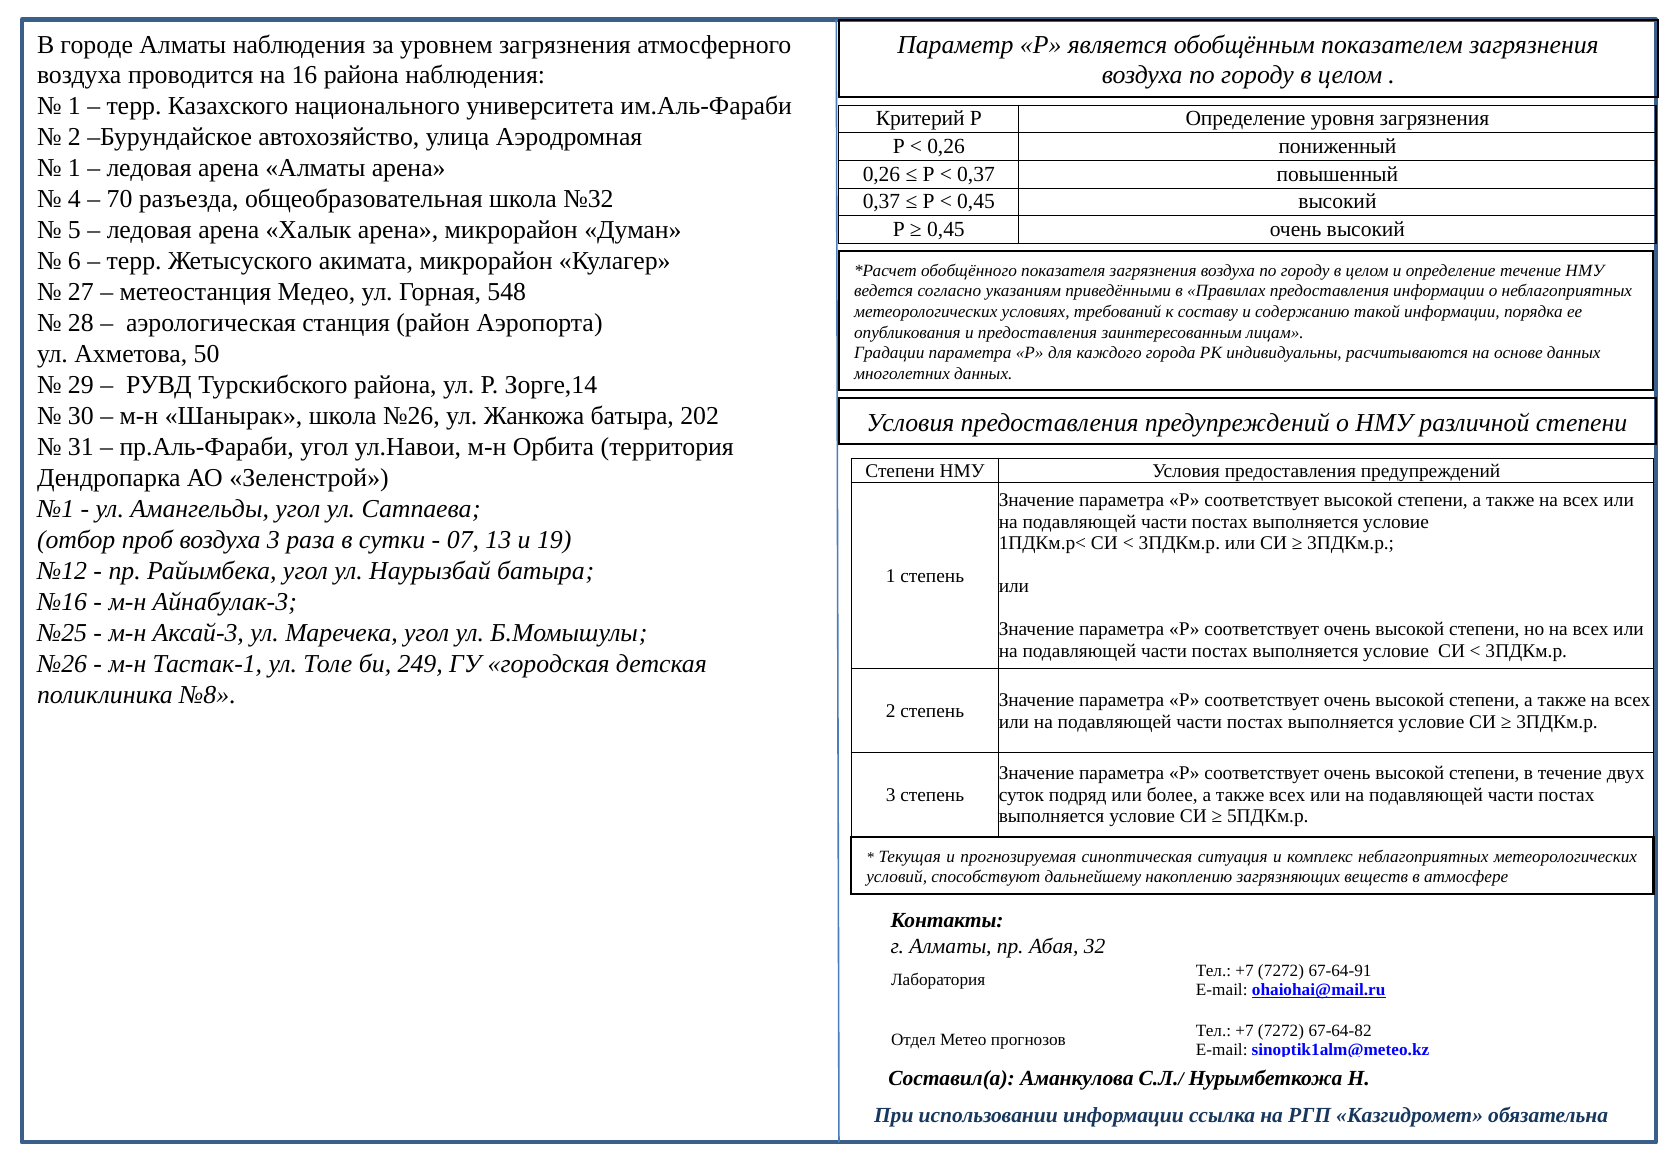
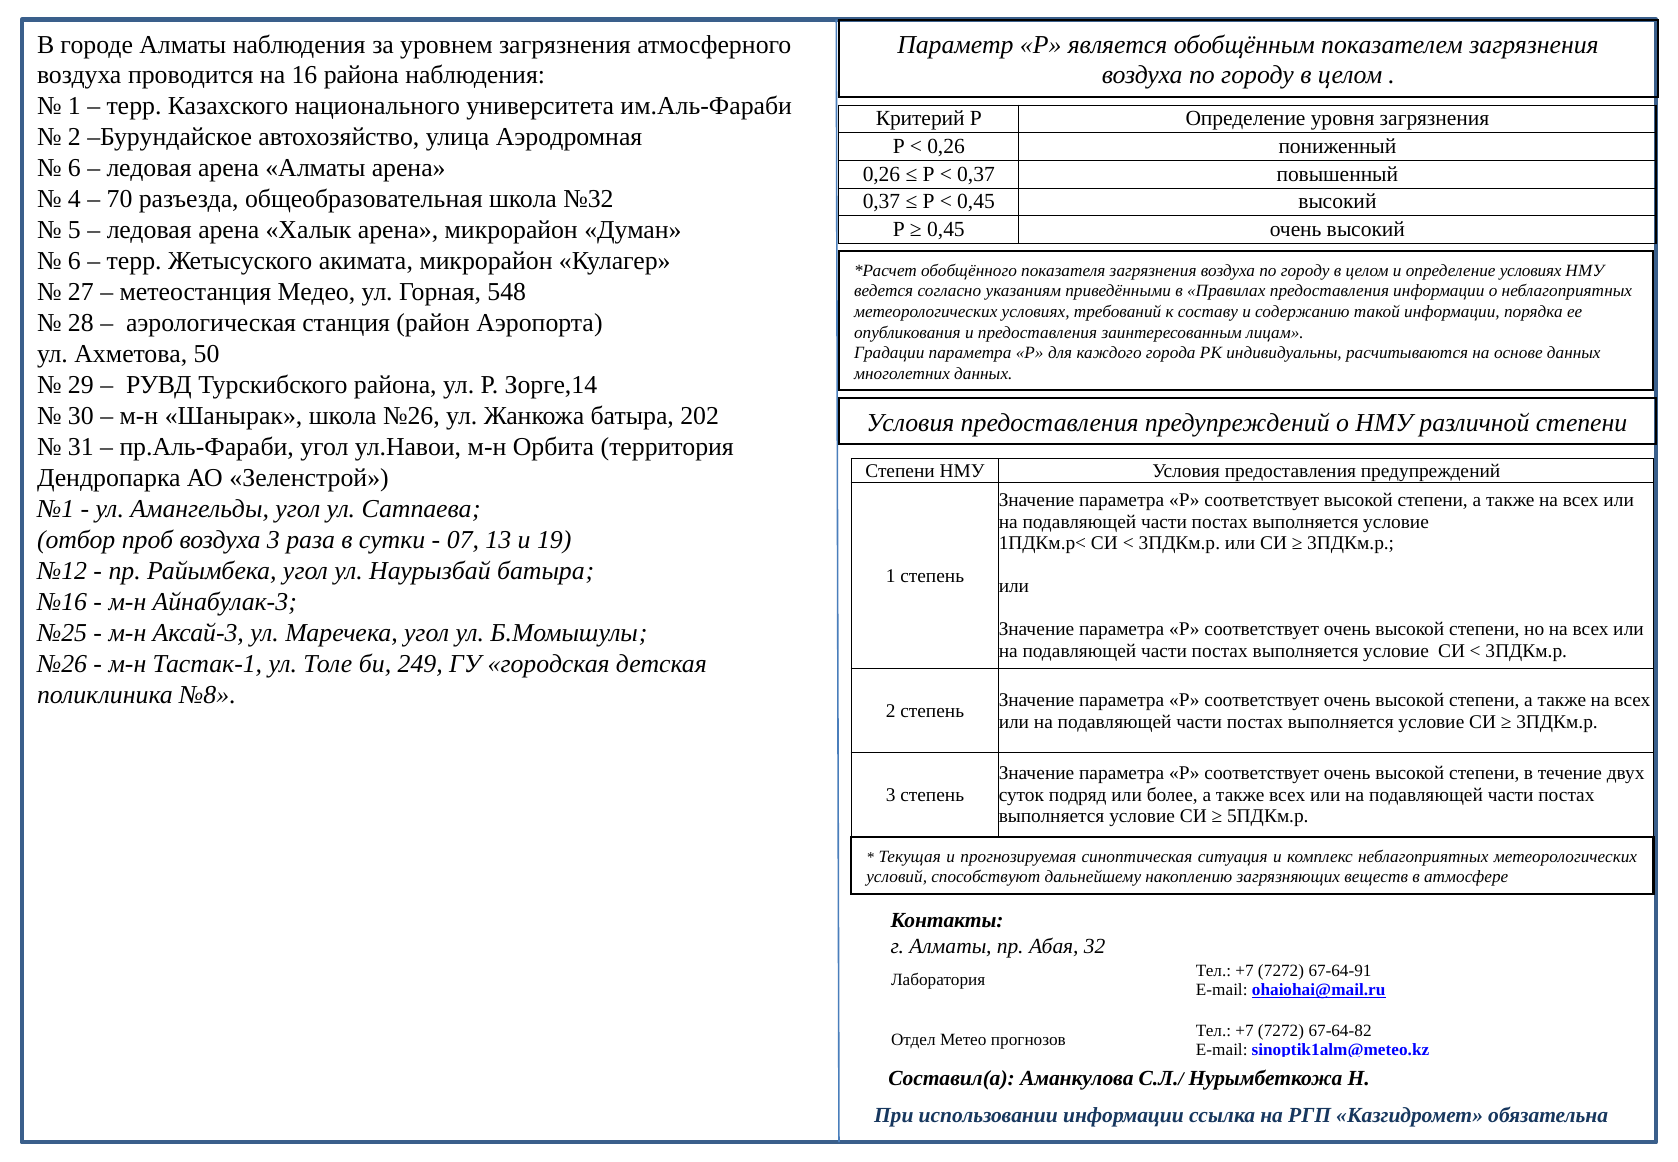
1 at (74, 168): 1 -> 6
определение течение: течение -> условиях
